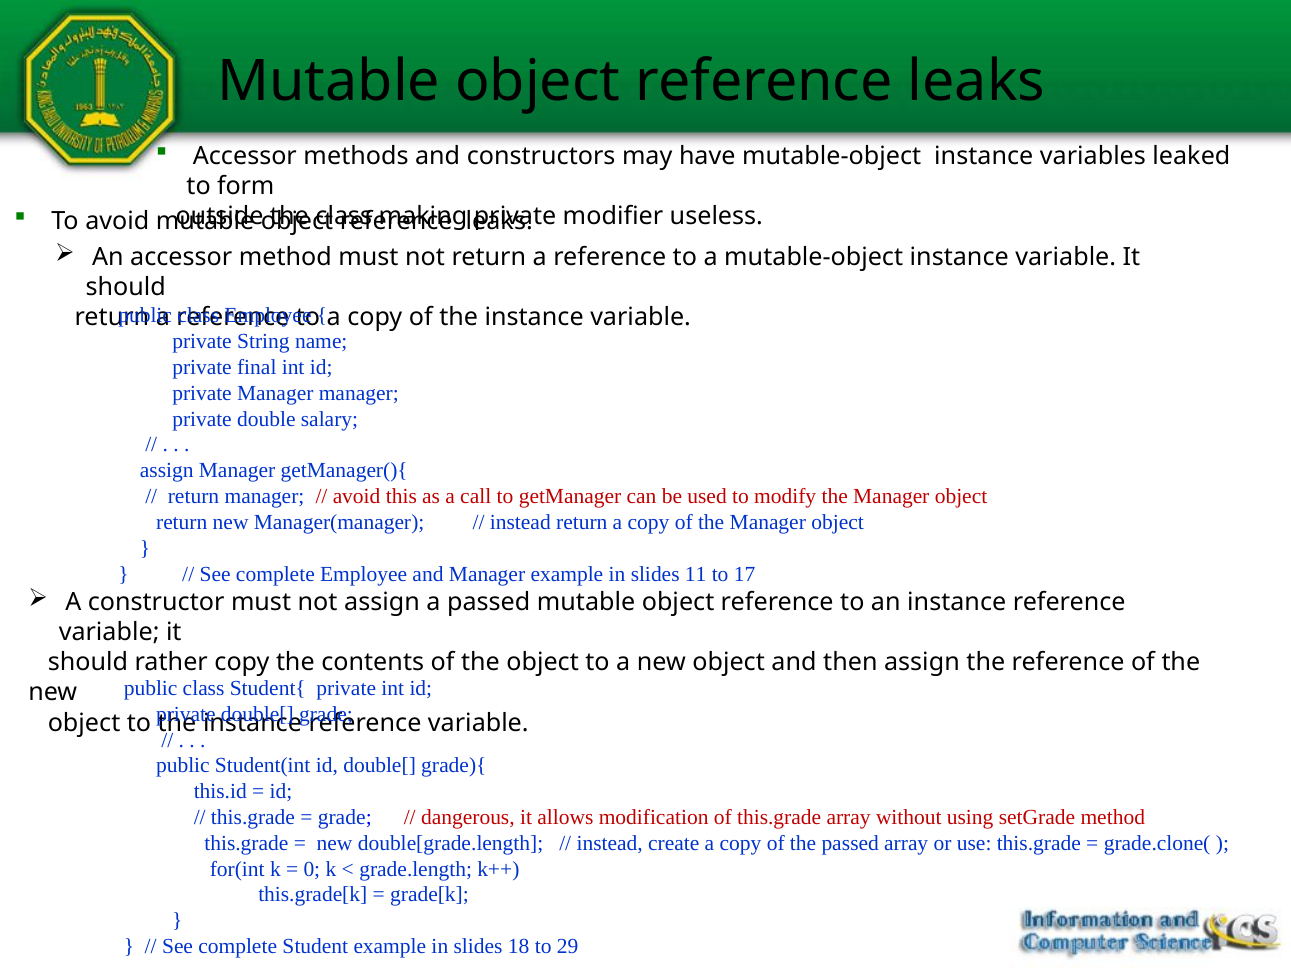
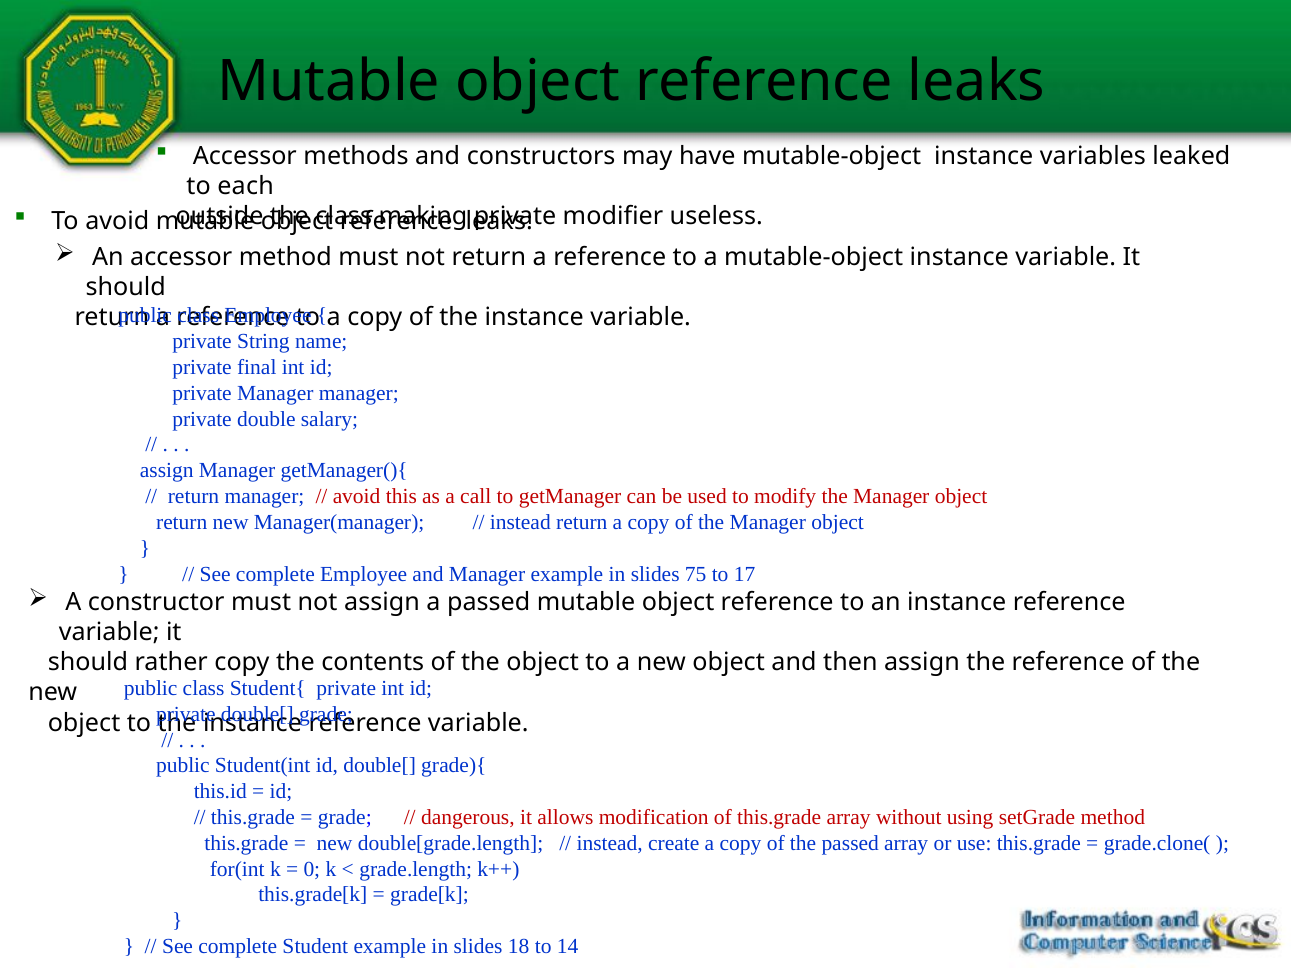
form: form -> each
11: 11 -> 75
29: 29 -> 14
